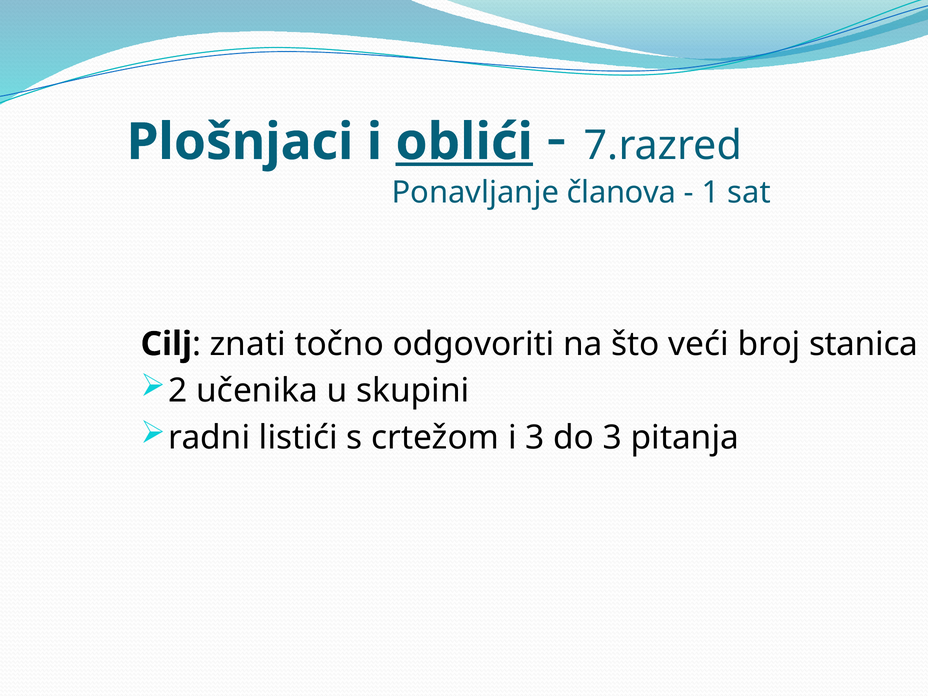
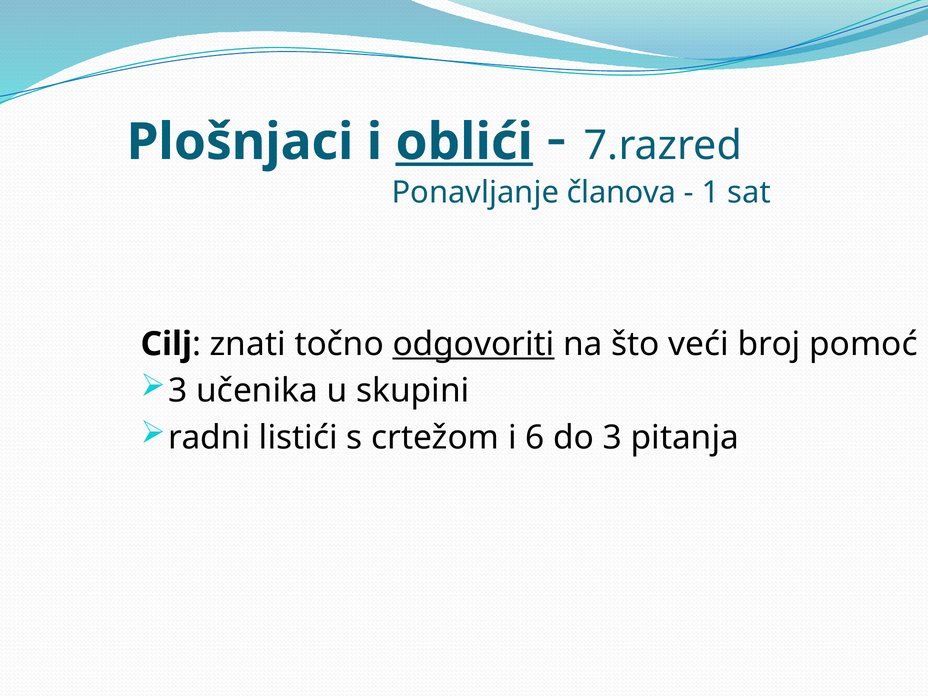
odgovoriti underline: none -> present
stanica: stanica -> pomoć
2 at (178, 391): 2 -> 3
i 3: 3 -> 6
